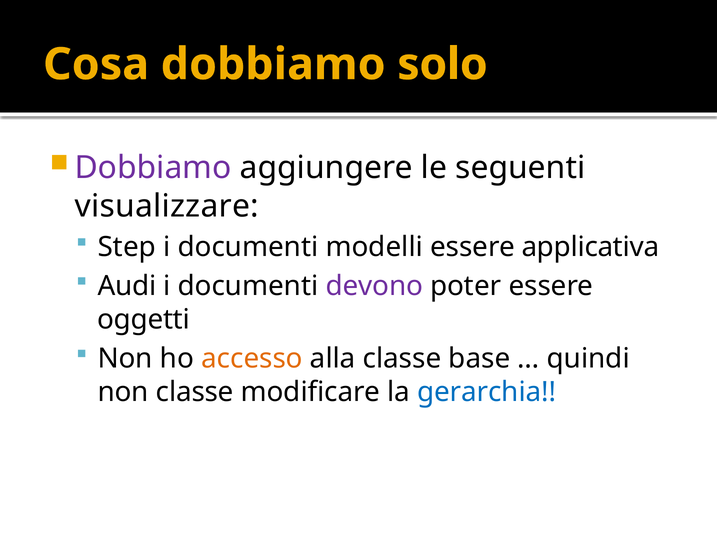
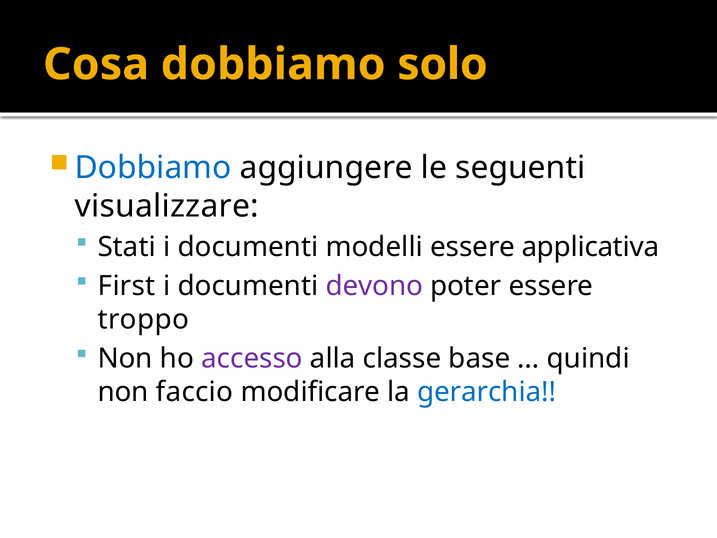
Dobbiamo at (153, 168) colour: purple -> blue
Step: Step -> Stati
Audi: Audi -> First
oggetti: oggetti -> troppo
accesso colour: orange -> purple
non classe: classe -> faccio
